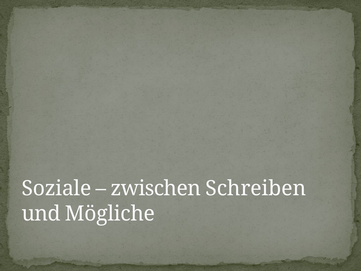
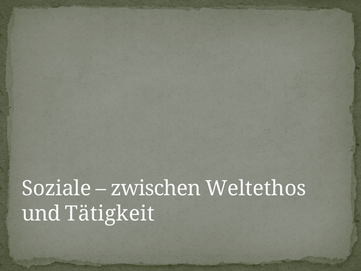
Schreiben: Schreiben -> Weltethos
Mögliche: Mögliche -> Tätigkeit
